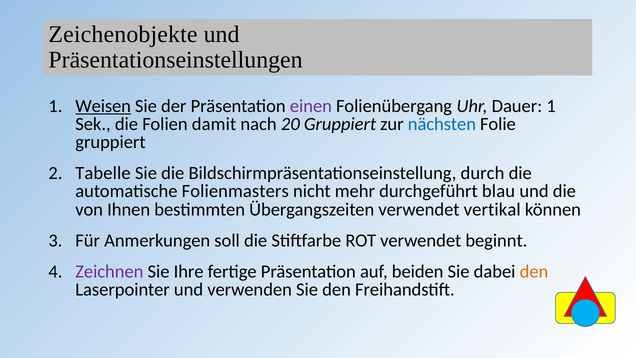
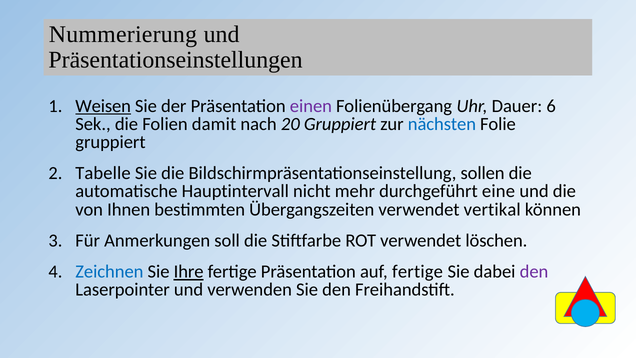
Zeichenobjekte: Zeichenobjekte -> Nummerierung
Dauer 1: 1 -> 6
durch: durch -> sollen
Folienmasters: Folienmasters -> Hauptintervall
blau: blau -> eine
beginnt: beginnt -> löschen
Zeichnen colour: purple -> blue
Ihre underline: none -> present
auf beiden: beiden -> fertige
den at (534, 272) colour: orange -> purple
